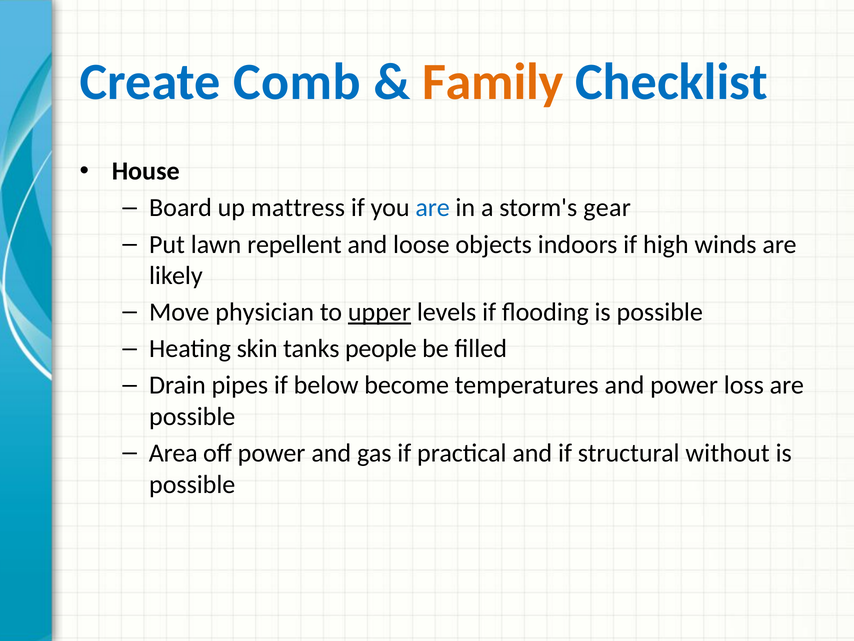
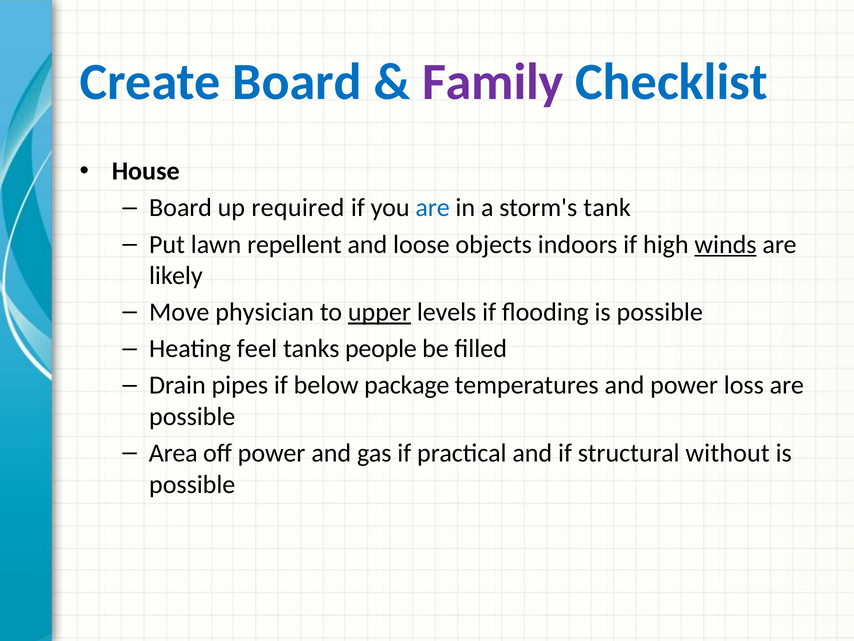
Create Comb: Comb -> Board
Family colour: orange -> purple
mattress: mattress -> required
gear: gear -> tank
winds underline: none -> present
skin: skin -> feel
become: become -> package
